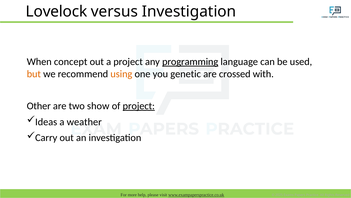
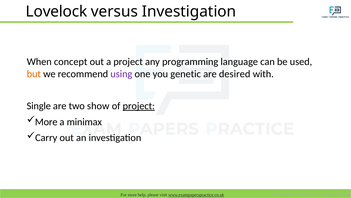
programming underline: present -> none
using colour: orange -> purple
crossed: crossed -> desired
Other: Other -> Single
Ideas at (46, 122): Ideas -> More
weather: weather -> minimax
